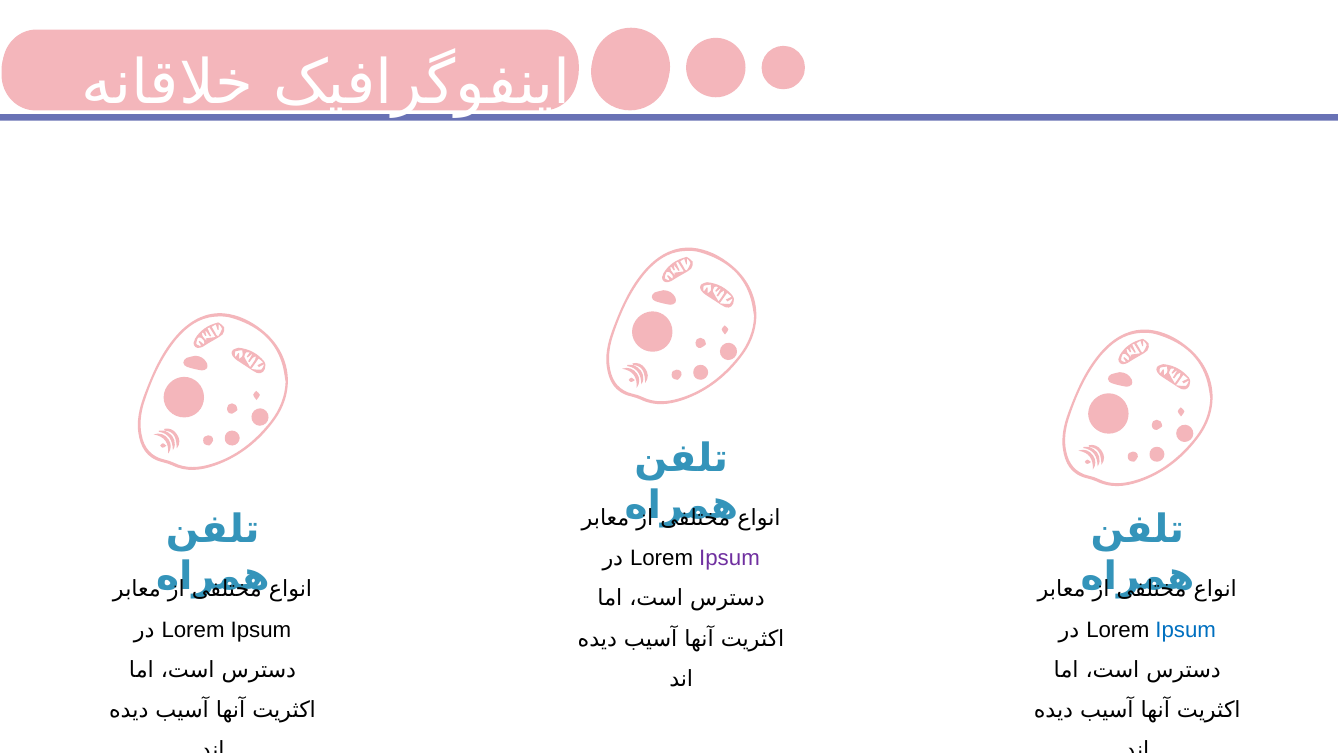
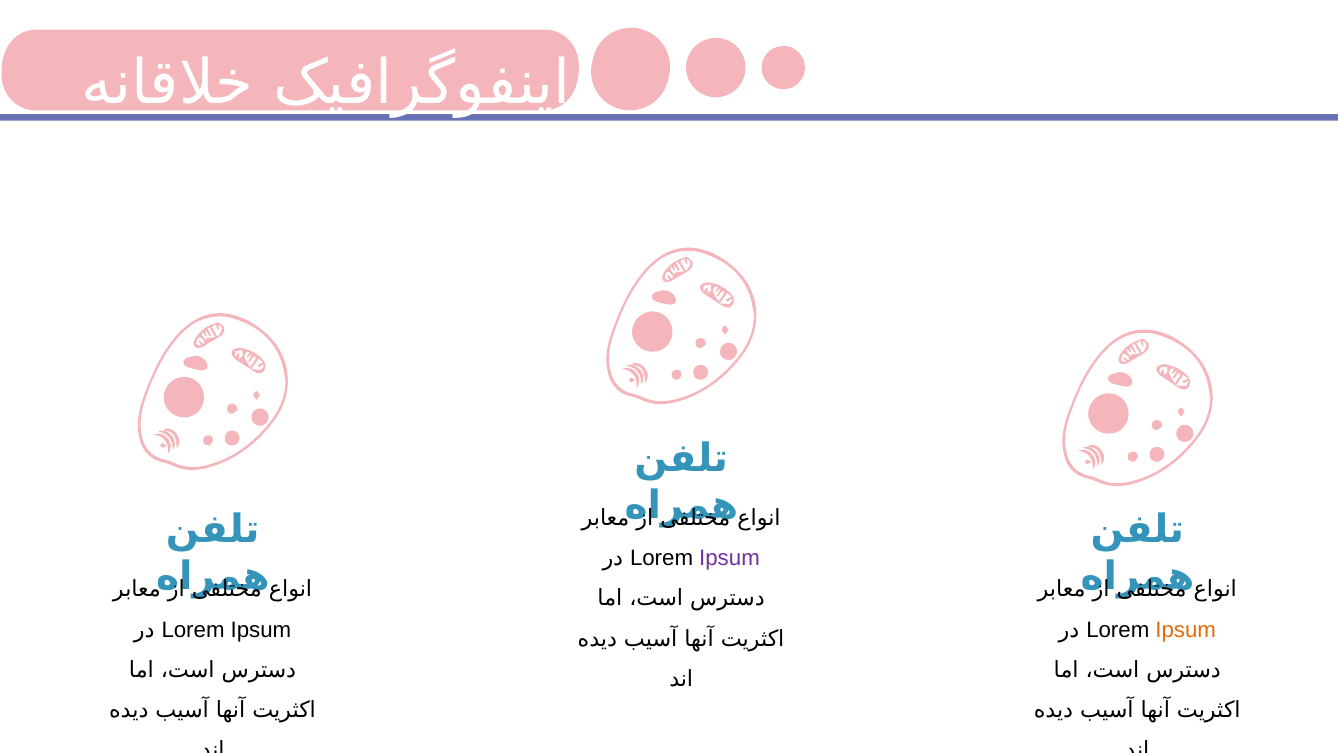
Ipsum at (1186, 629) colour: blue -> orange
